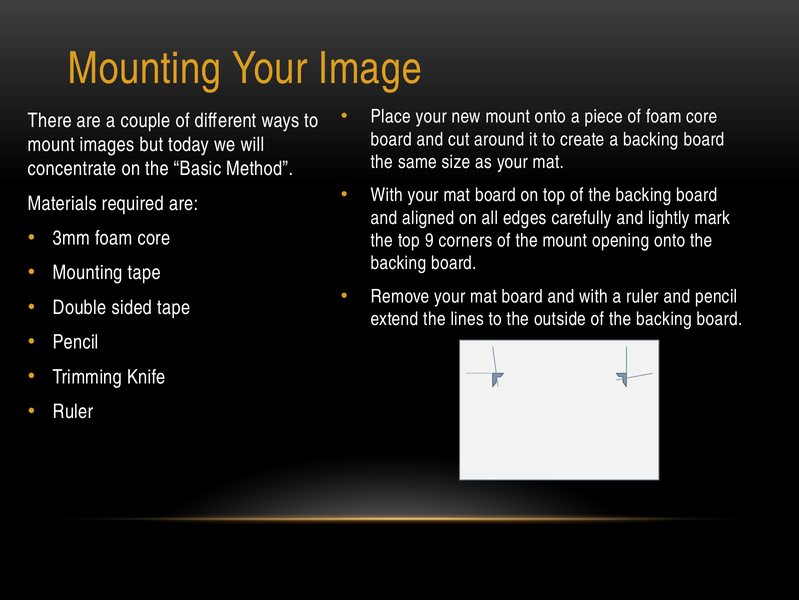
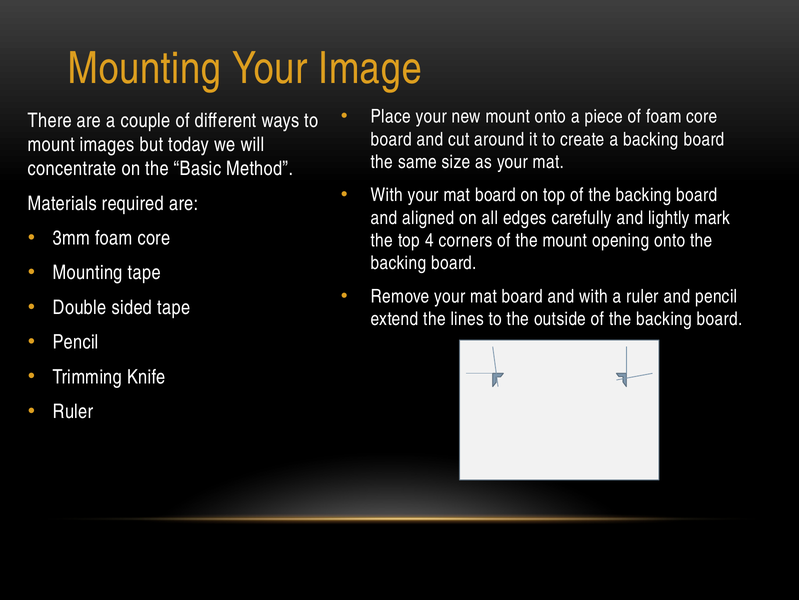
9: 9 -> 4
